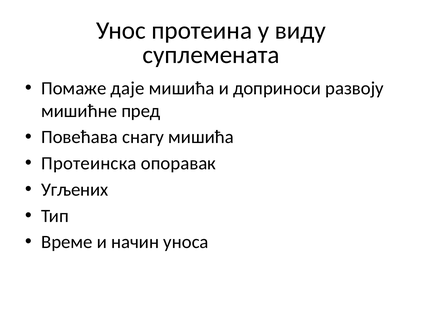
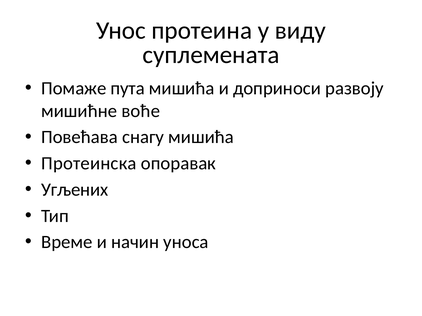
даје: даје -> пута
пред: пред -> воће
